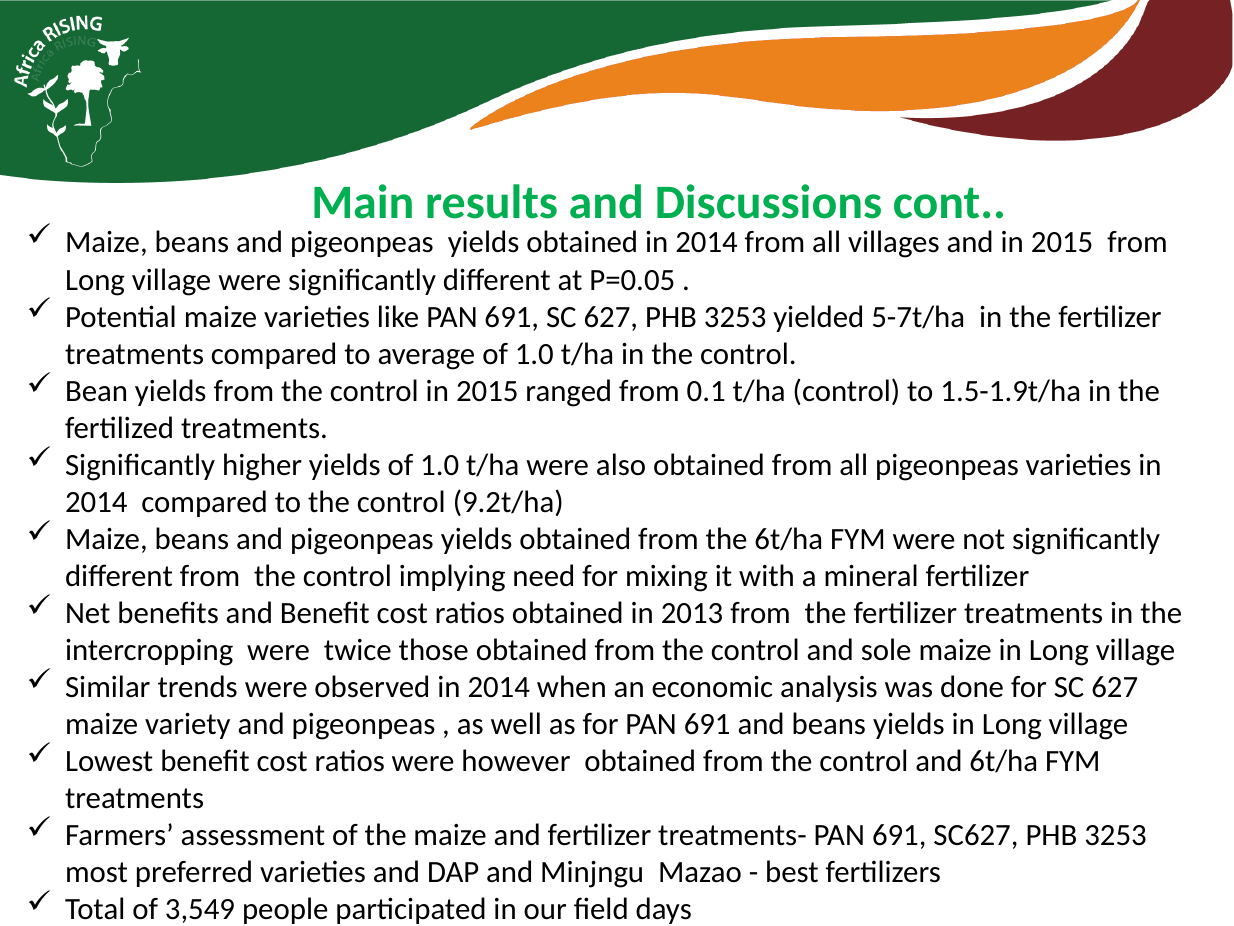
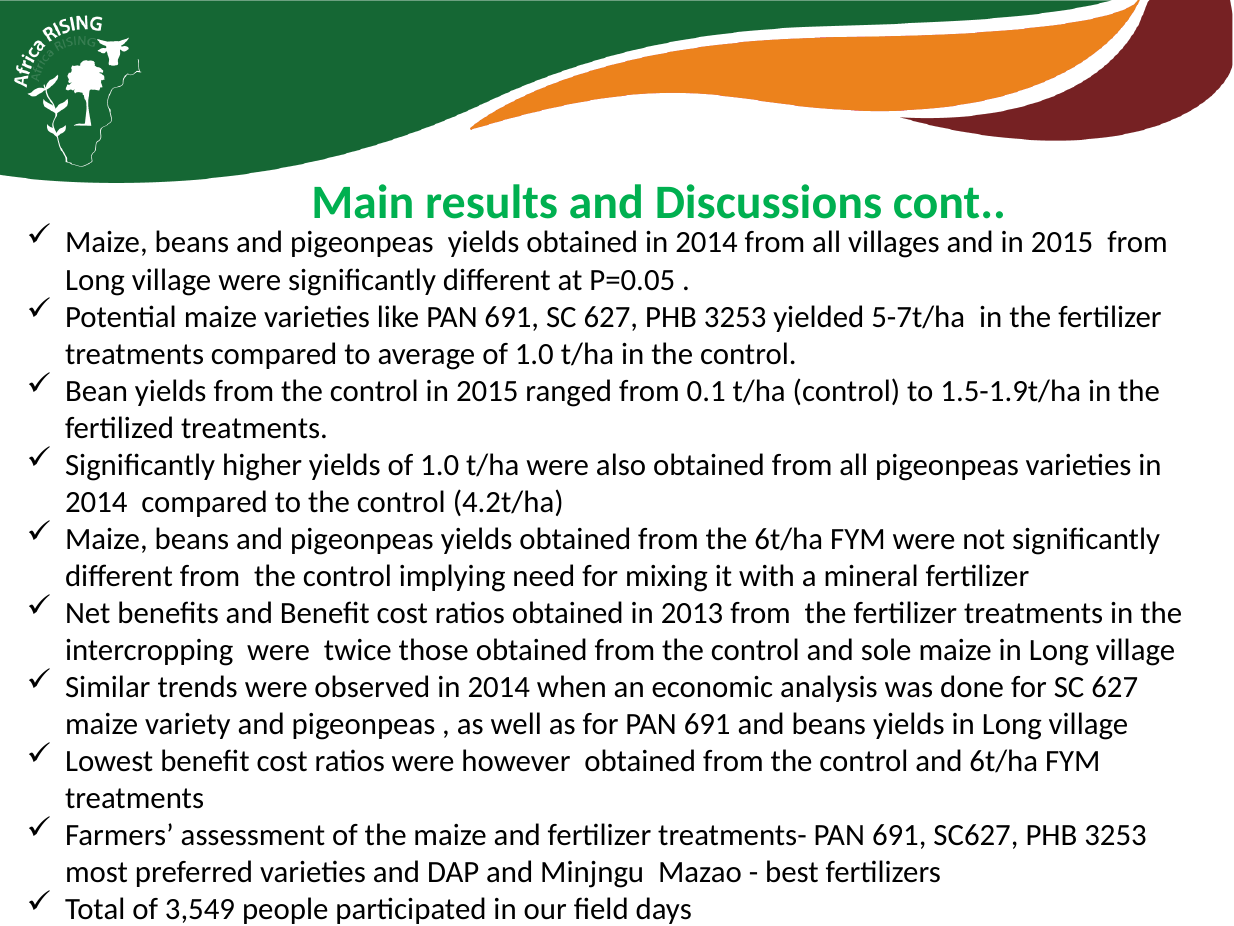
9.2t/ha: 9.2t/ha -> 4.2t/ha
